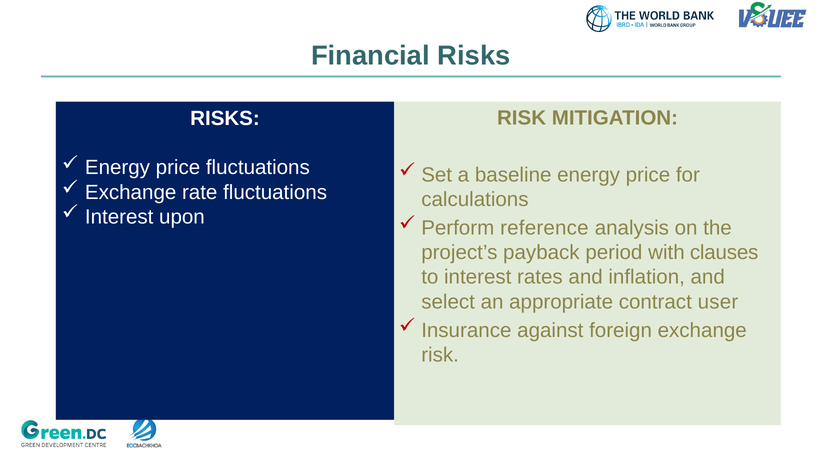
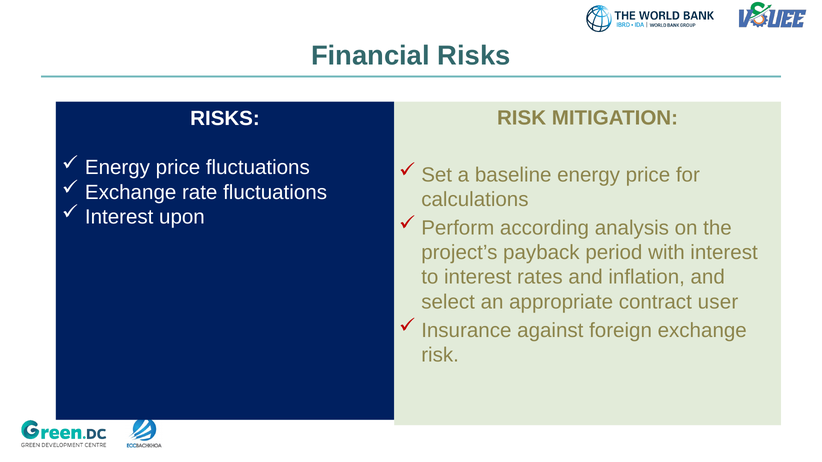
reference: reference -> according
with clauses: clauses -> interest
